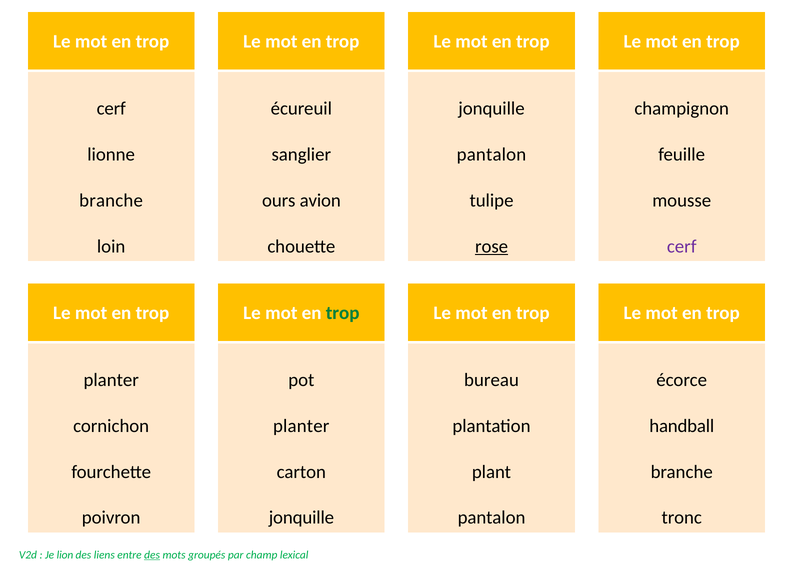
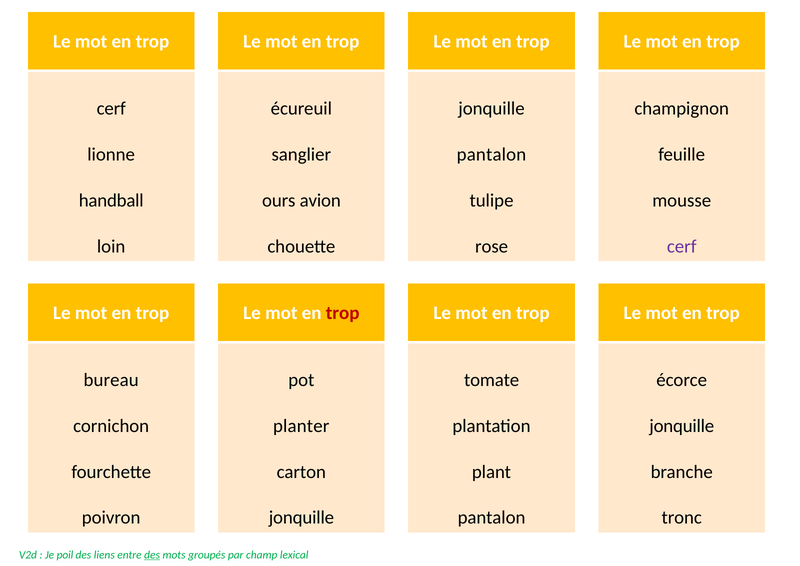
branche at (111, 200): branche -> handball
rose underline: present -> none
trop at (343, 313) colour: green -> red
planter at (111, 380): planter -> bureau
bureau: bureau -> tomate
handball at (682, 426): handball -> jonquille
lion: lion -> poil
